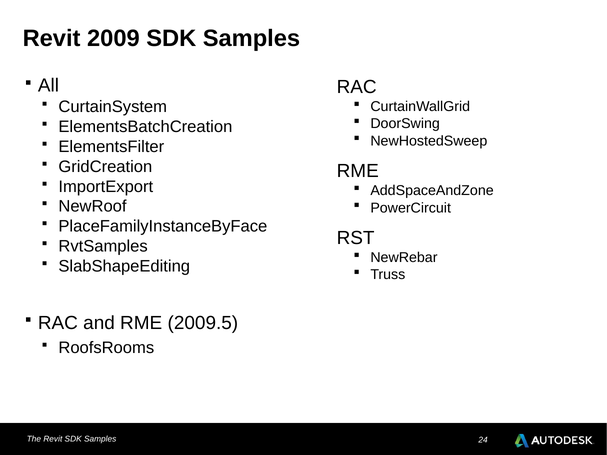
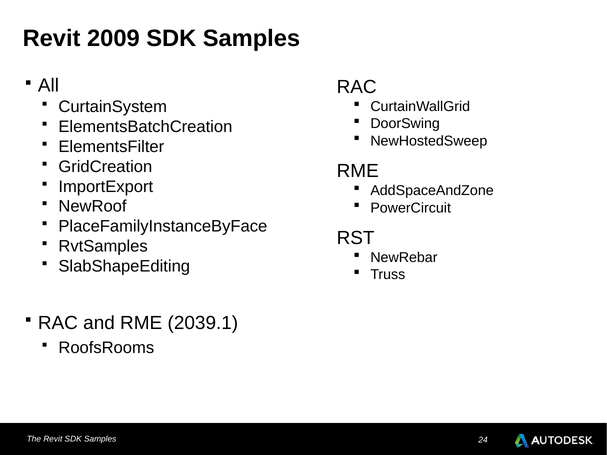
2009.5: 2009.5 -> 2039.1
